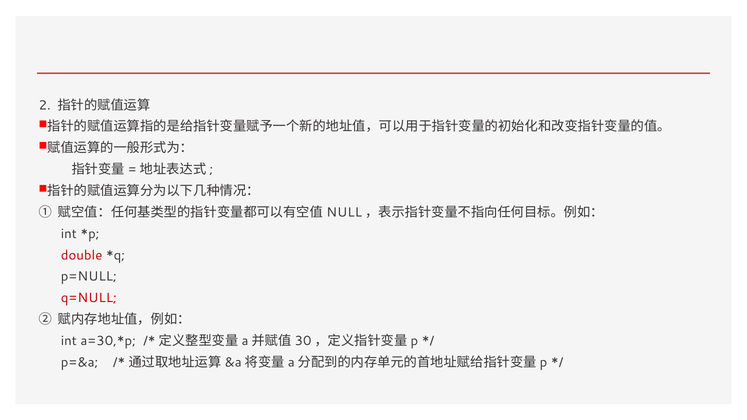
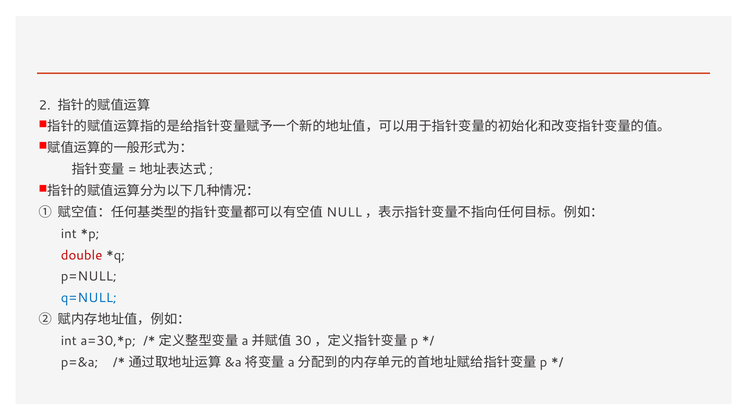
q=NULL colour: red -> blue
